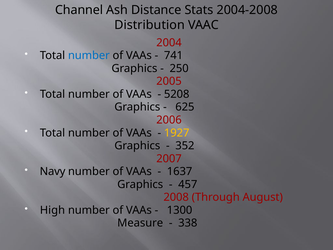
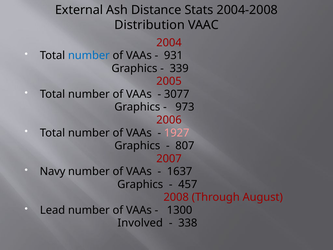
Channel: Channel -> External
741: 741 -> 931
250: 250 -> 339
5208: 5208 -> 3077
625: 625 -> 973
1927 colour: yellow -> pink
352: 352 -> 807
High: High -> Lead
Measure: Measure -> Involved
